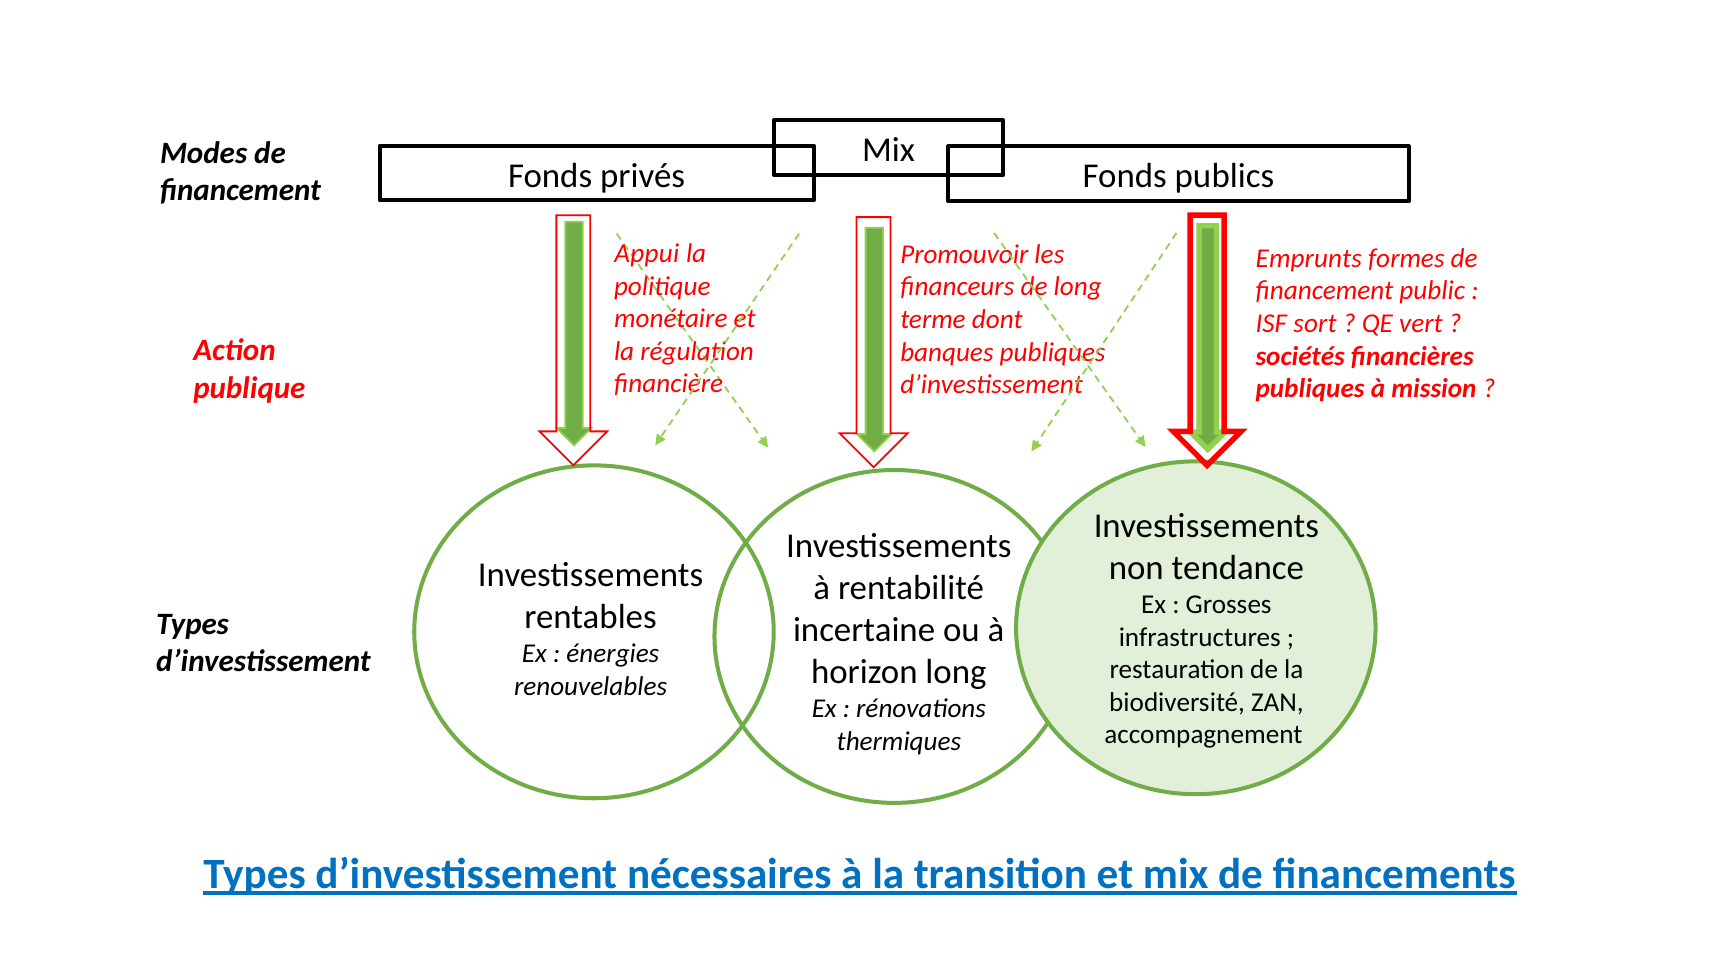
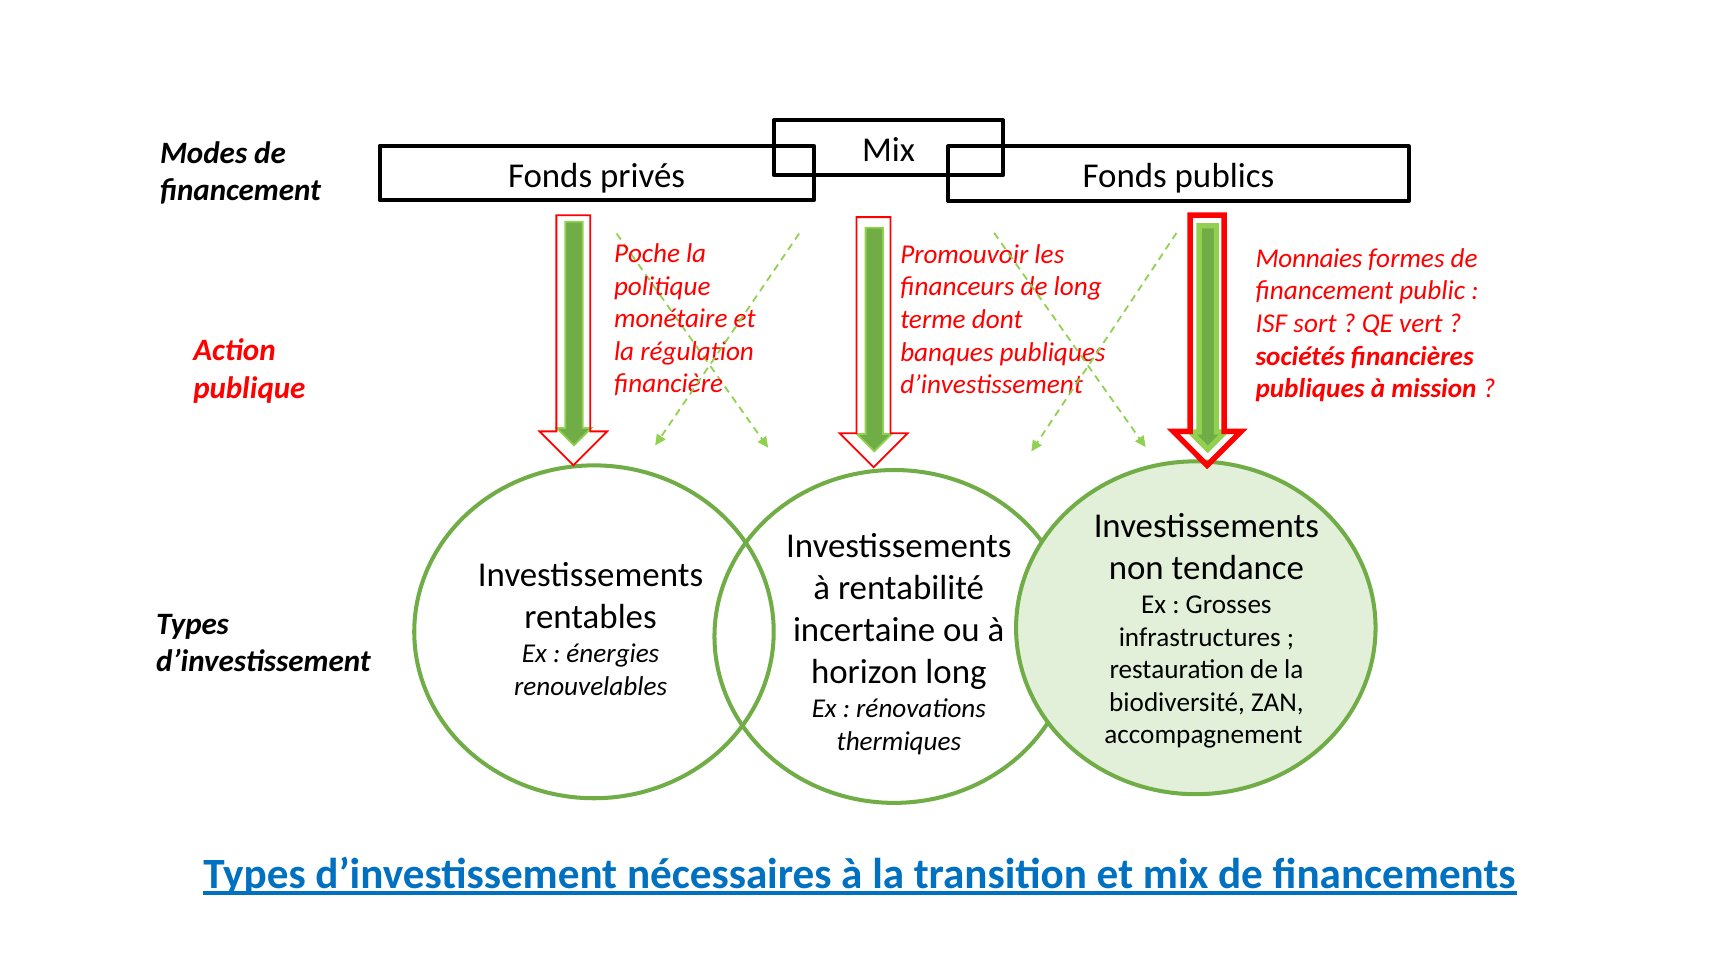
Appui: Appui -> Poche
Emprunts: Emprunts -> Monnaies
